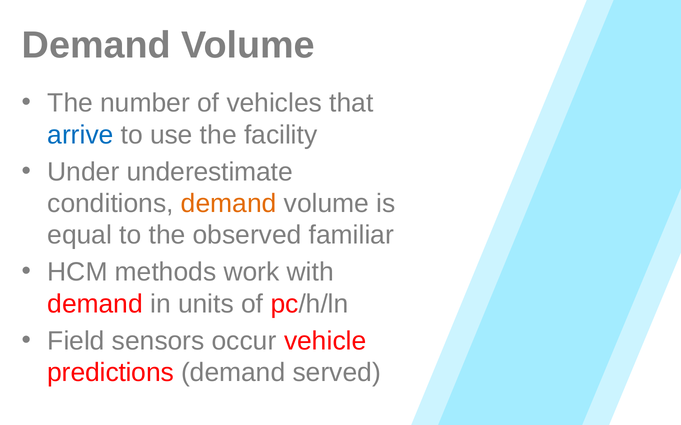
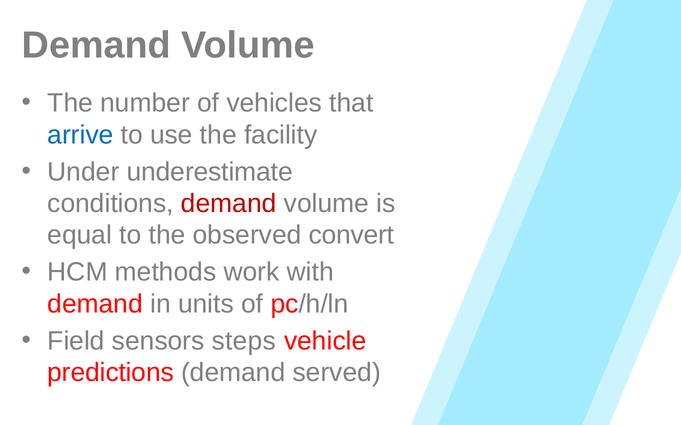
demand at (229, 204) colour: orange -> red
familiar: familiar -> convert
occur: occur -> steps
